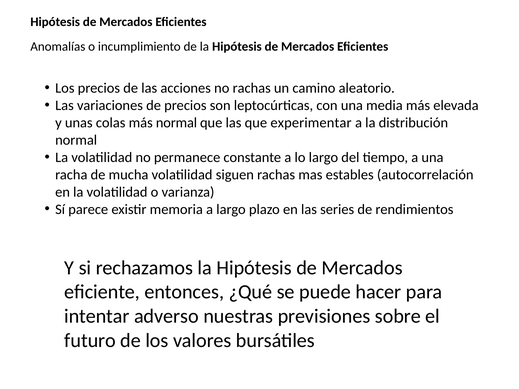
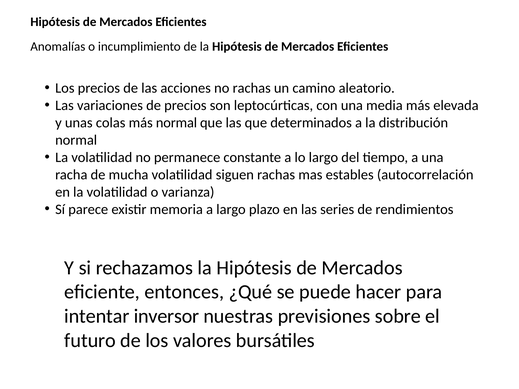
experimentar: experimentar -> determinados
adverso: adverso -> inversor
